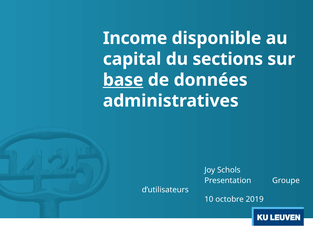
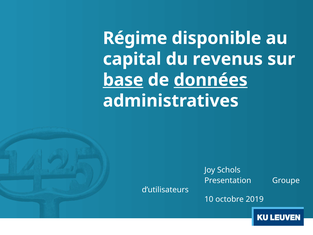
Income: Income -> Régime
sections: sections -> revenus
données underline: none -> present
